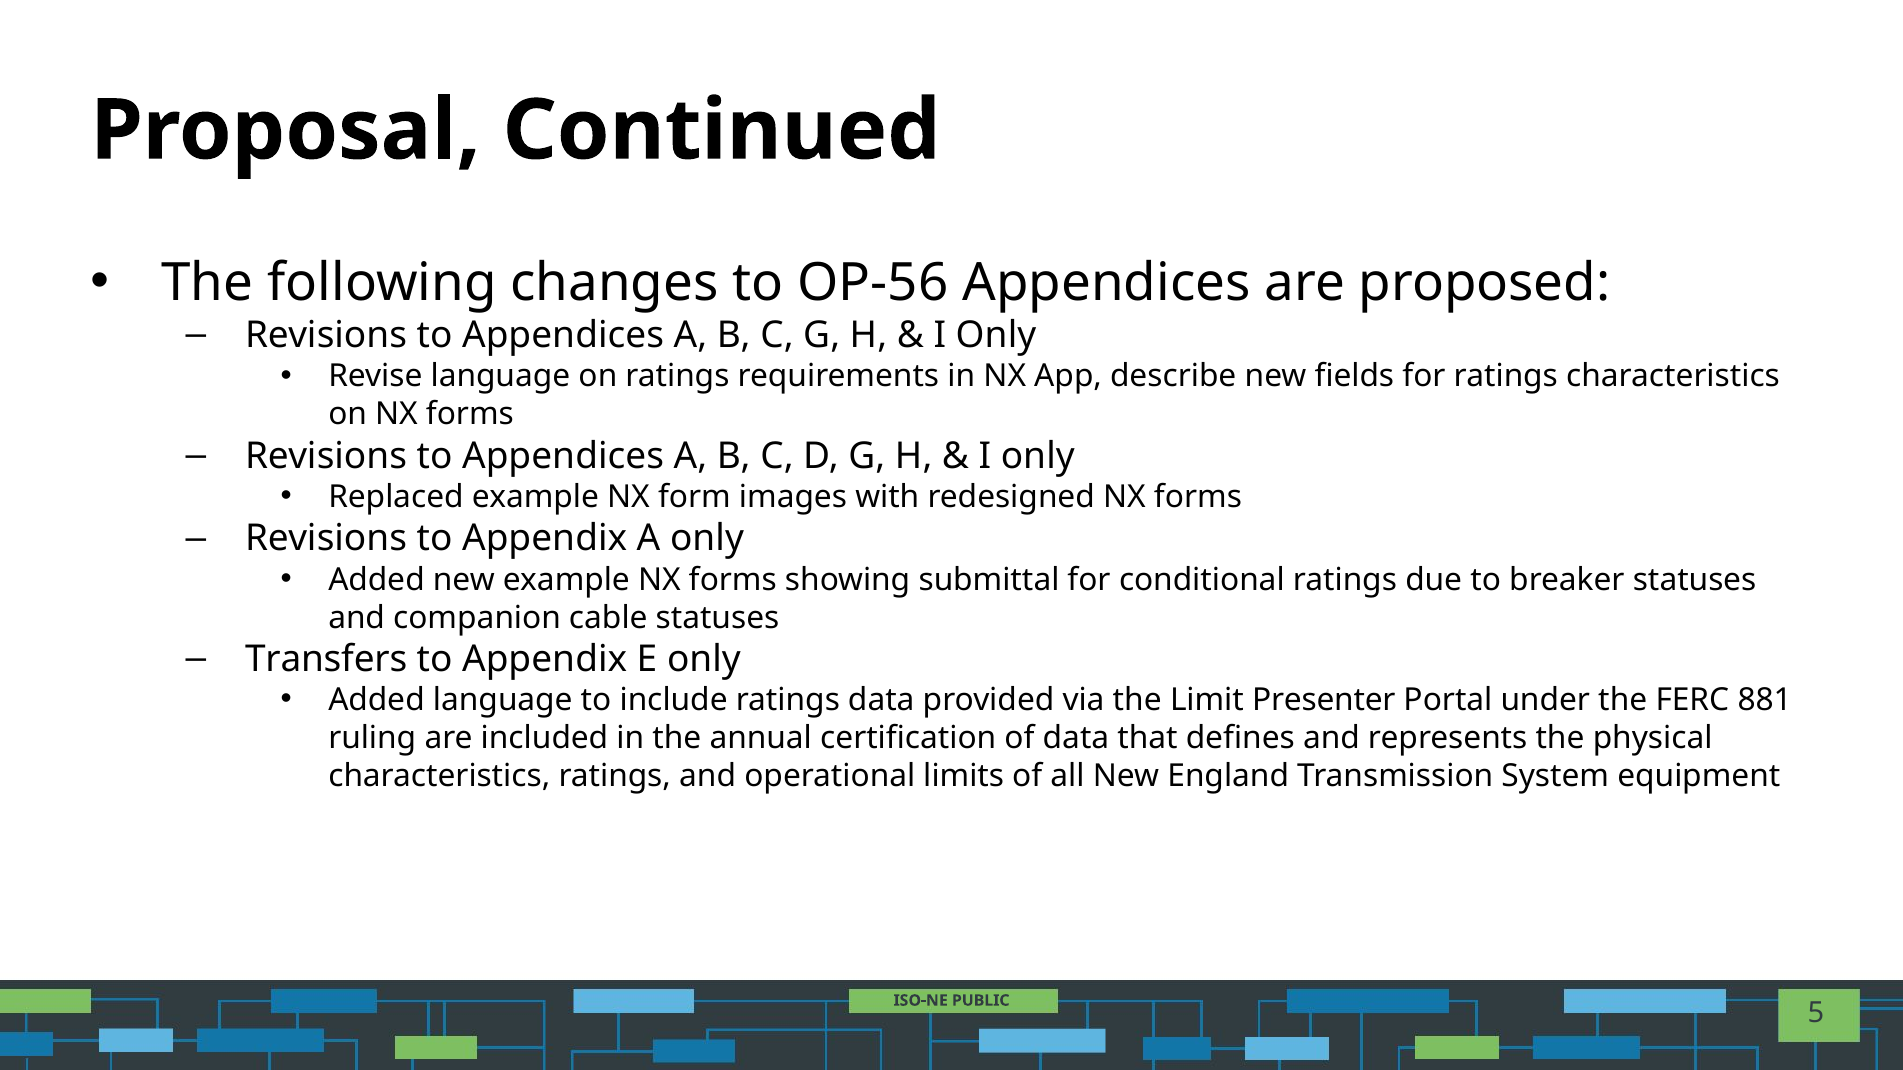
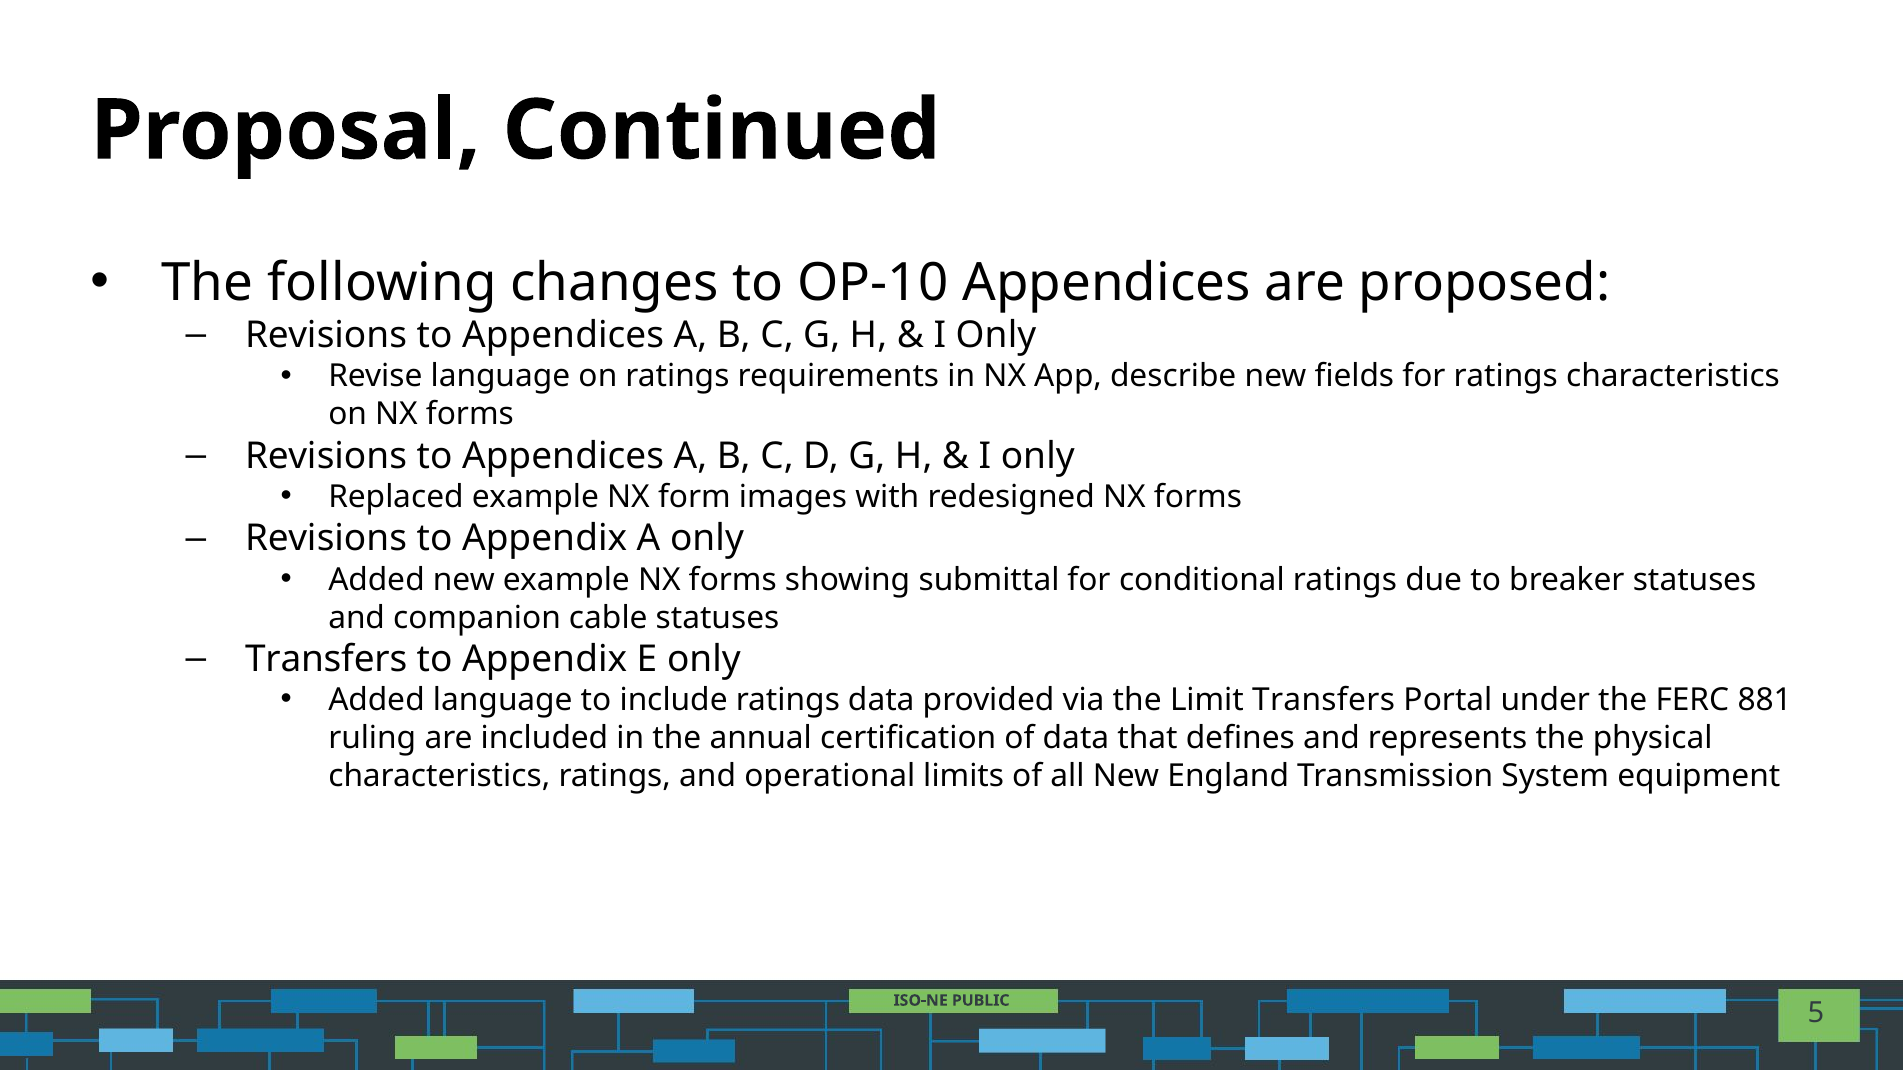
OP-56: OP-56 -> OP-10
Limit Presenter: Presenter -> Transfers
